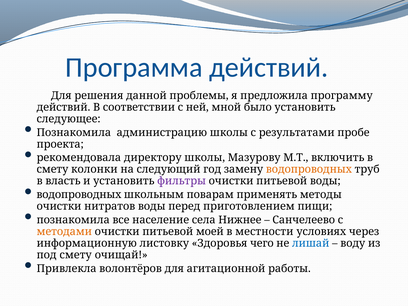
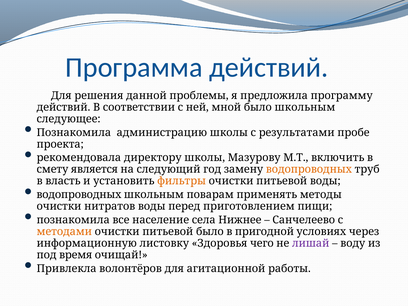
было установить: установить -> школьным
колонки: колонки -> является
фильтры colour: purple -> orange
питьевой моей: моей -> было
местности: местности -> пригодной
лишай colour: blue -> purple
под смету: смету -> время
